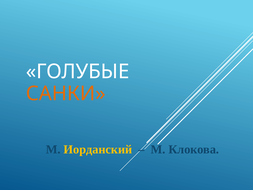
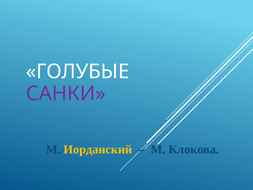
САНКИ colour: orange -> purple
